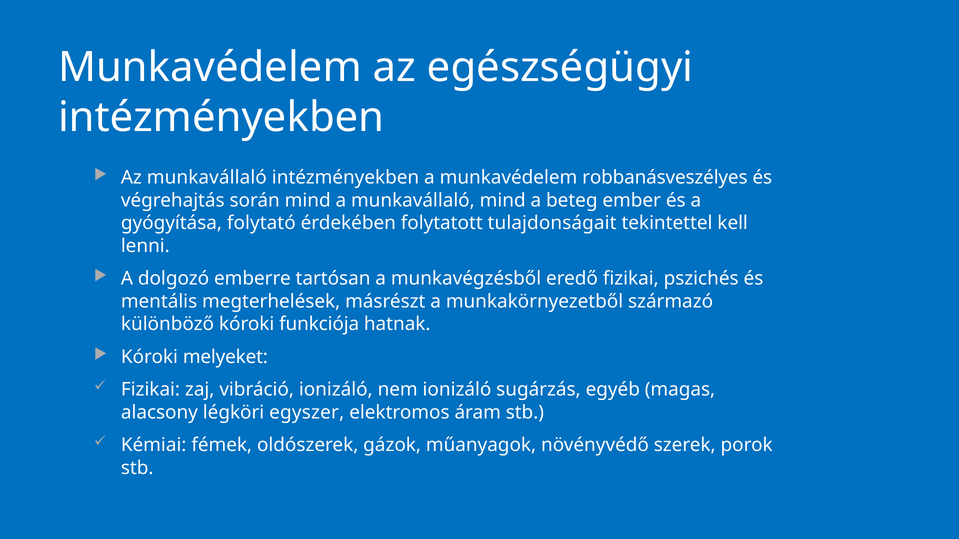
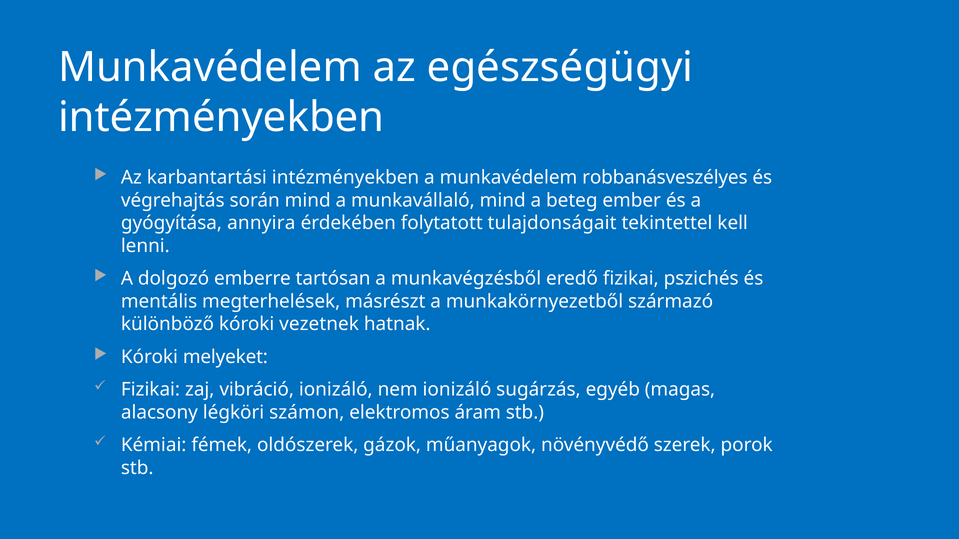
Az munkavállaló: munkavállaló -> karbantartási
folytató: folytató -> annyira
funkciója: funkciója -> vezetnek
egyszer: egyszer -> számon
